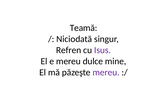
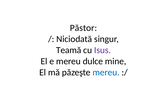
Teamă: Teamă -> Păstor
Refren: Refren -> Teamă
mereu at (106, 72) colour: purple -> blue
